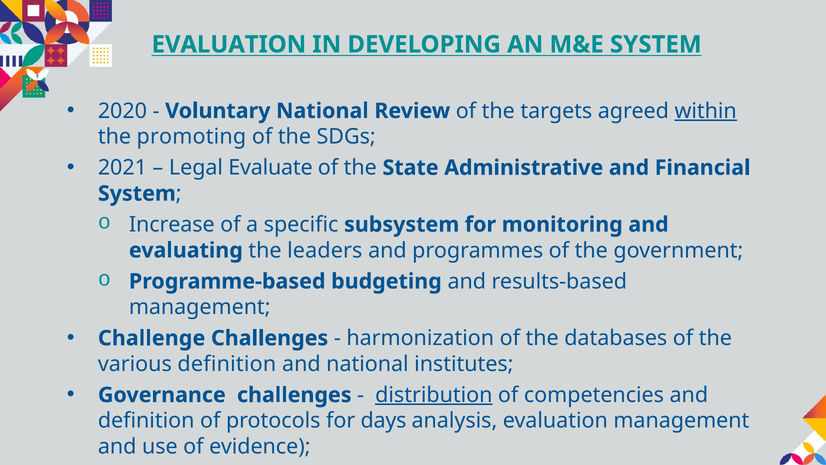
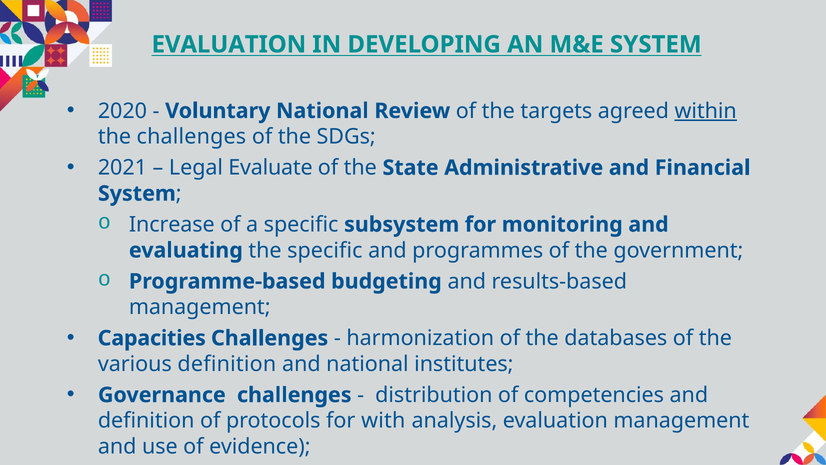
the promoting: promoting -> challenges
the leaders: leaders -> specific
Challenge: Challenge -> Capacities
distribution underline: present -> none
days: days -> with
